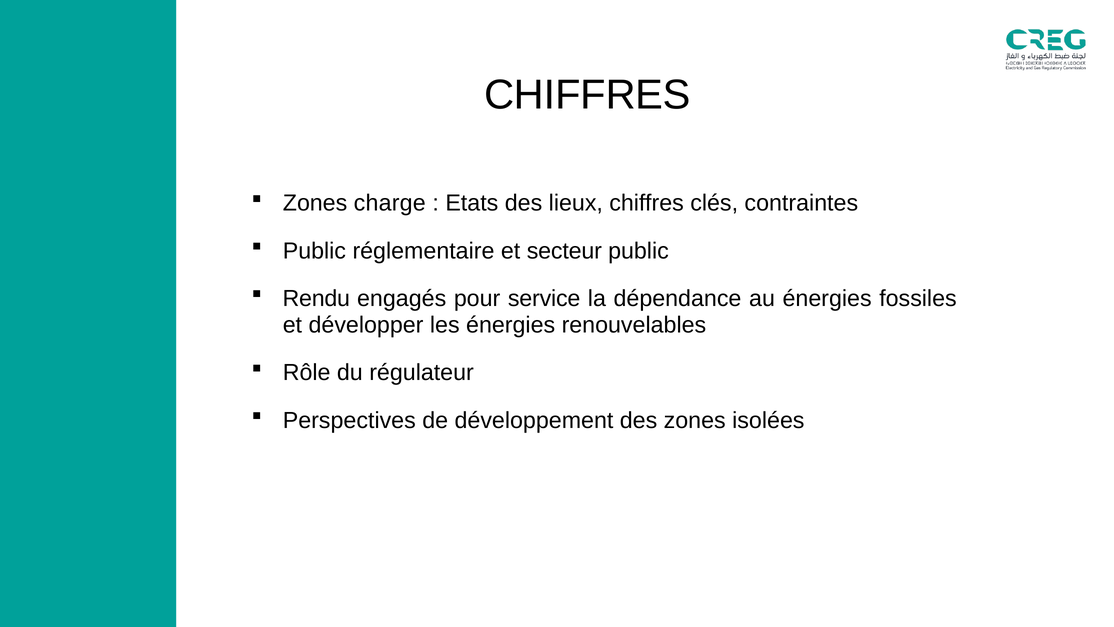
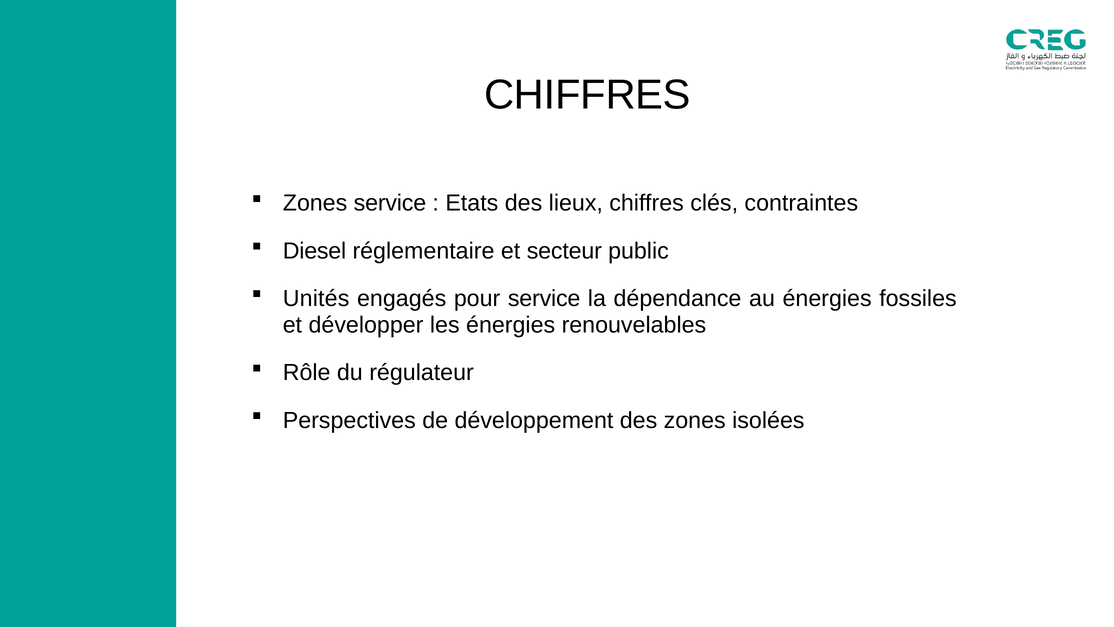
Zones charge: charge -> service
Public at (314, 251): Public -> Diesel
Rendu: Rendu -> Unités
